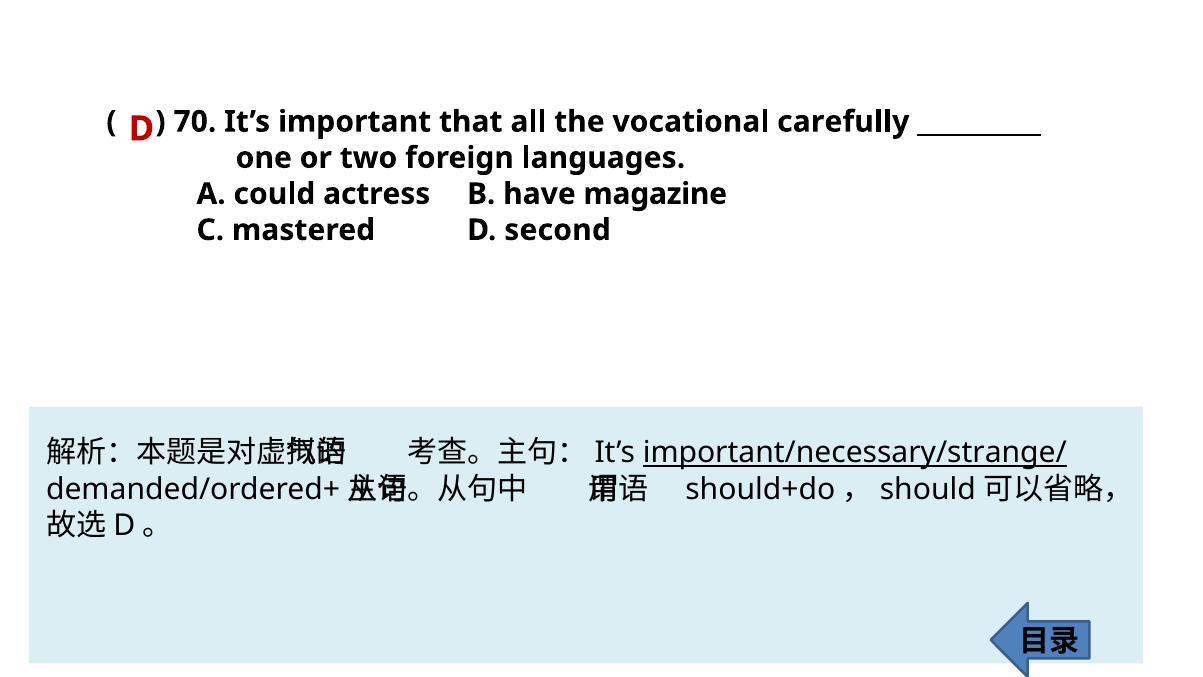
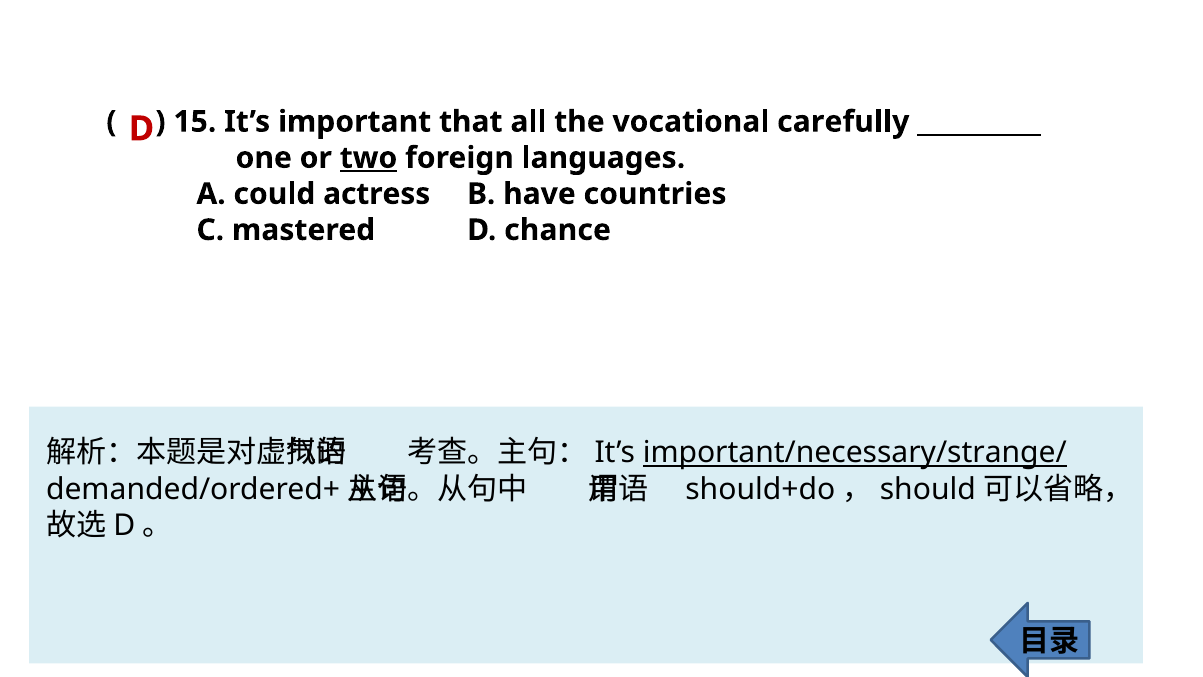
70: 70 -> 15
two underline: none -> present
magazine: magazine -> countries
second: second -> chance
